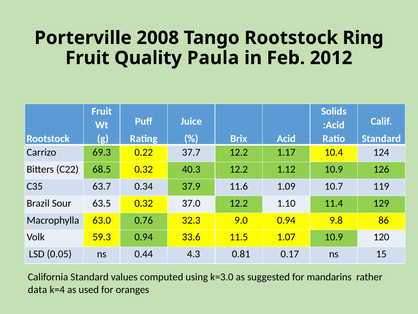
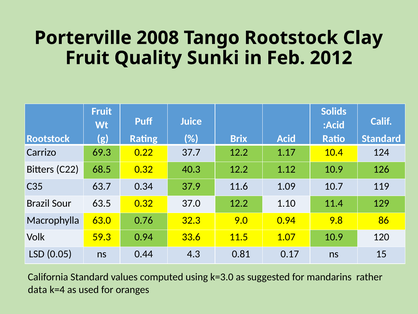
Ring: Ring -> Clay
Paula: Paula -> Sunki
